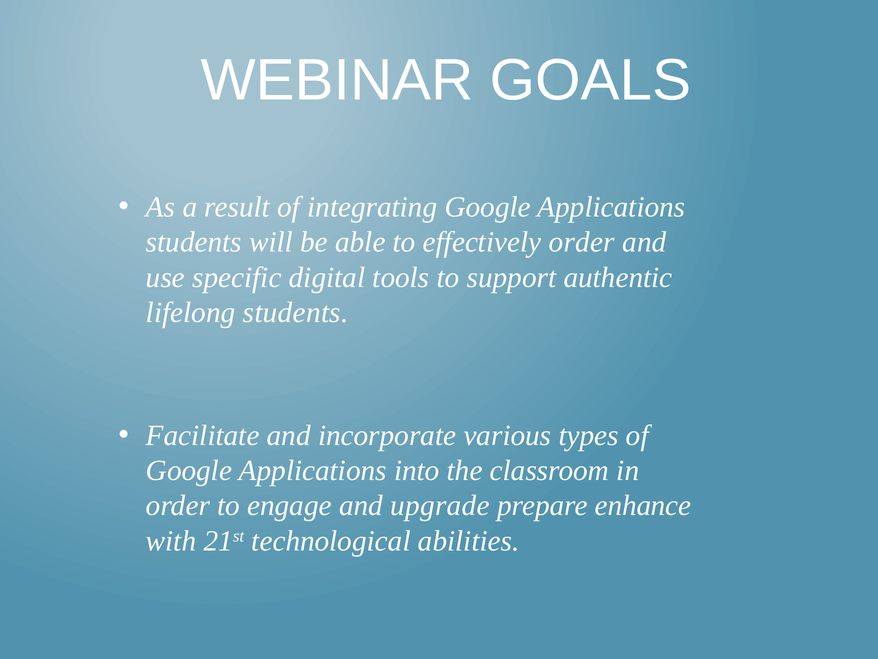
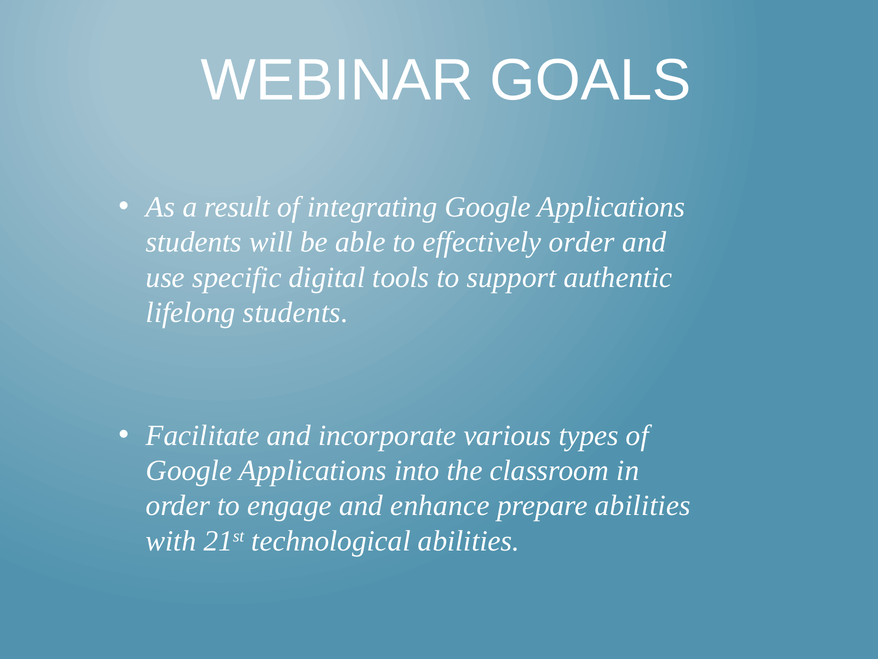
upgrade: upgrade -> enhance
prepare enhance: enhance -> abilities
